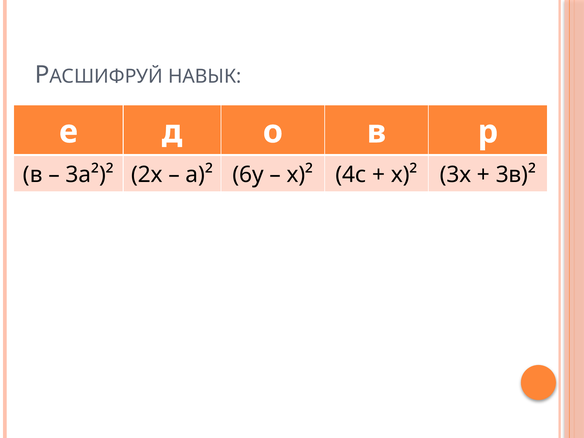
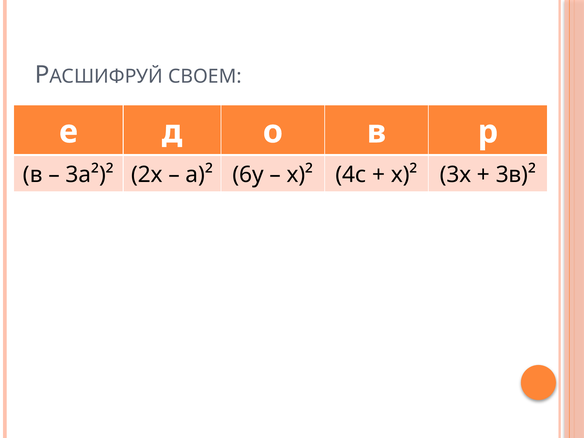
НАВЫК: НАВЫК -> СВОЕМ
